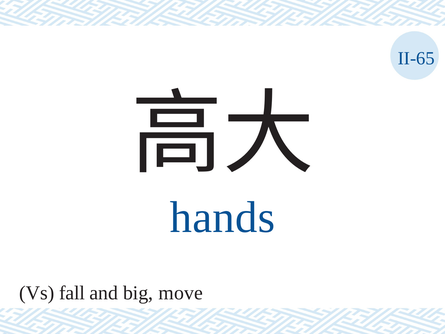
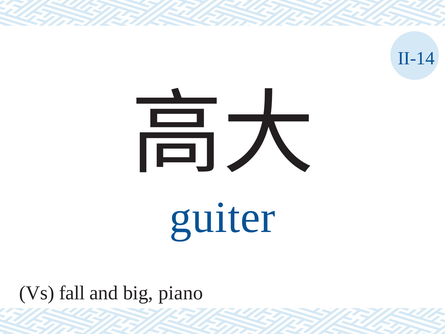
II-65: II-65 -> II-14
hands: hands -> guiter
move: move -> piano
